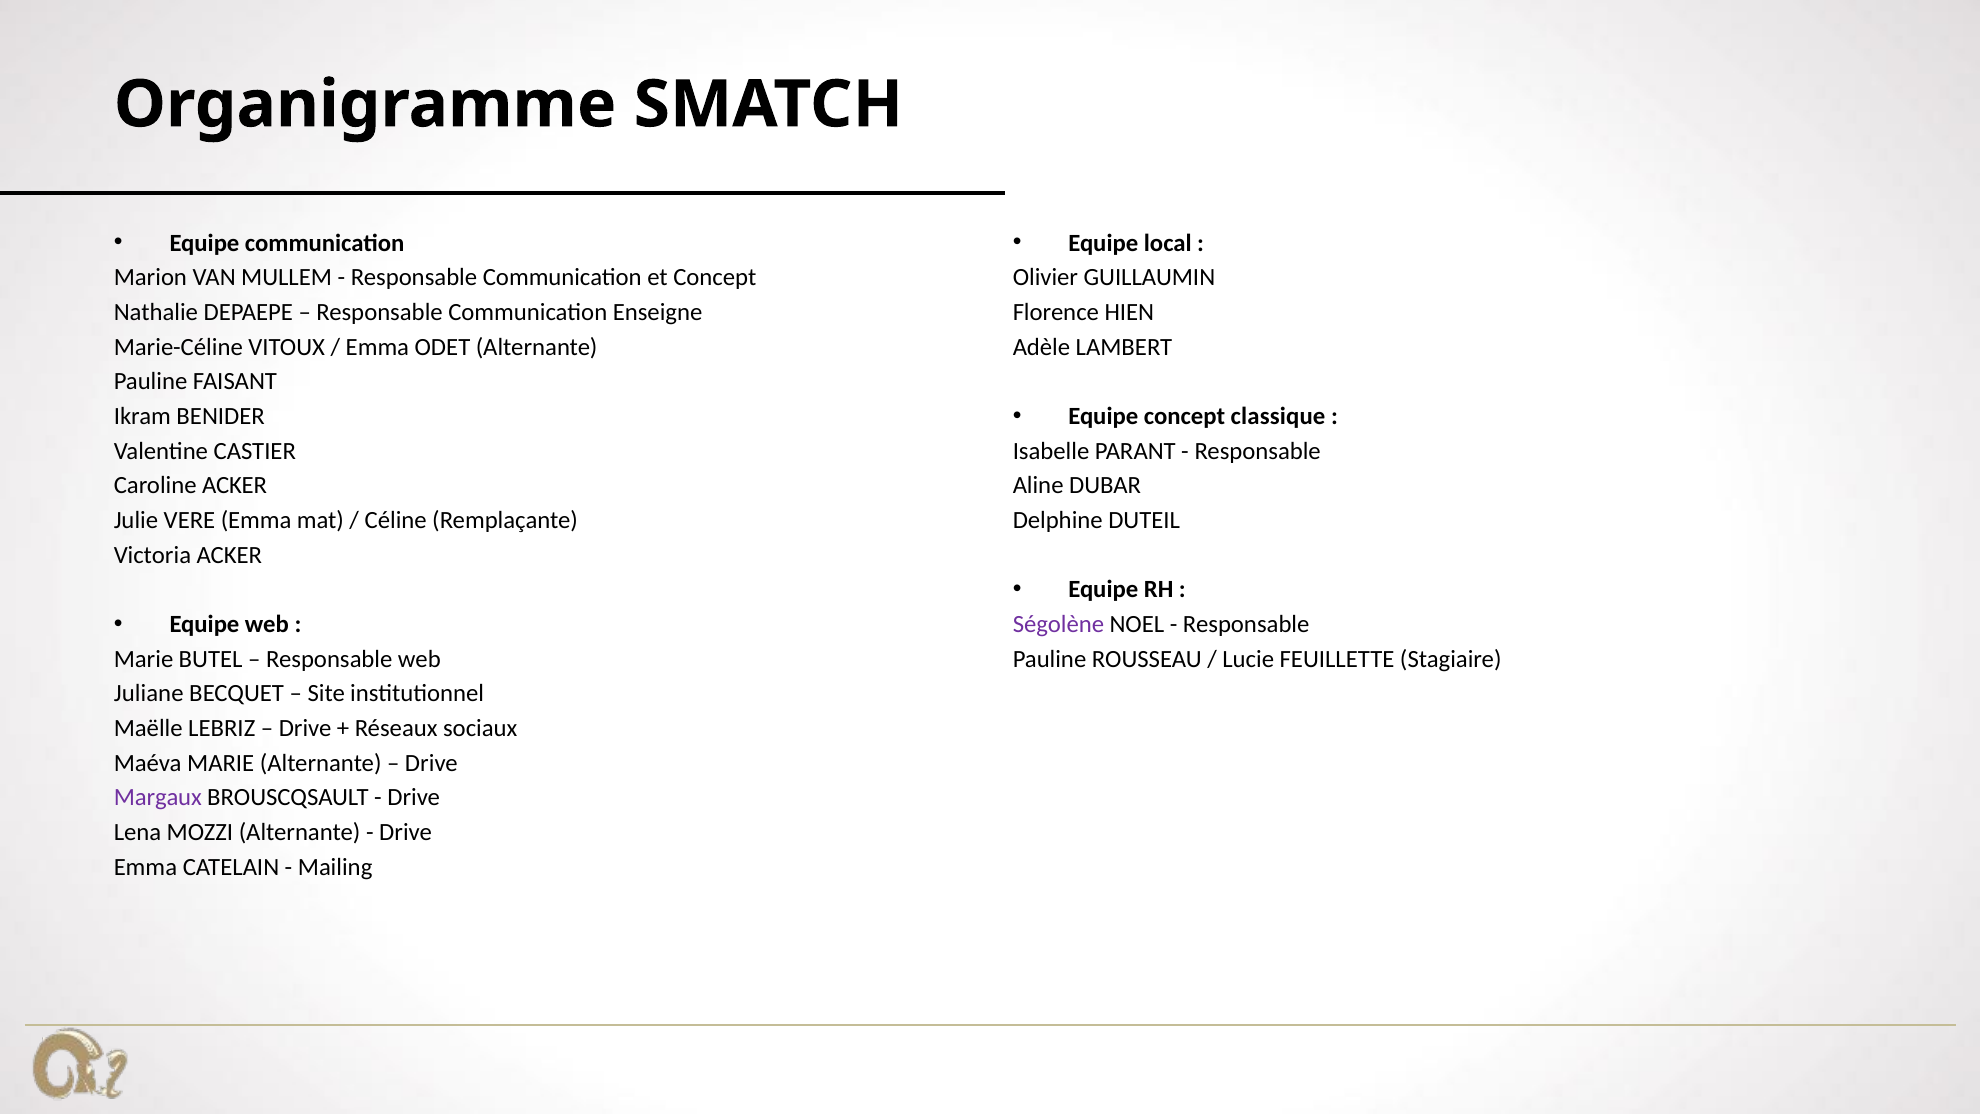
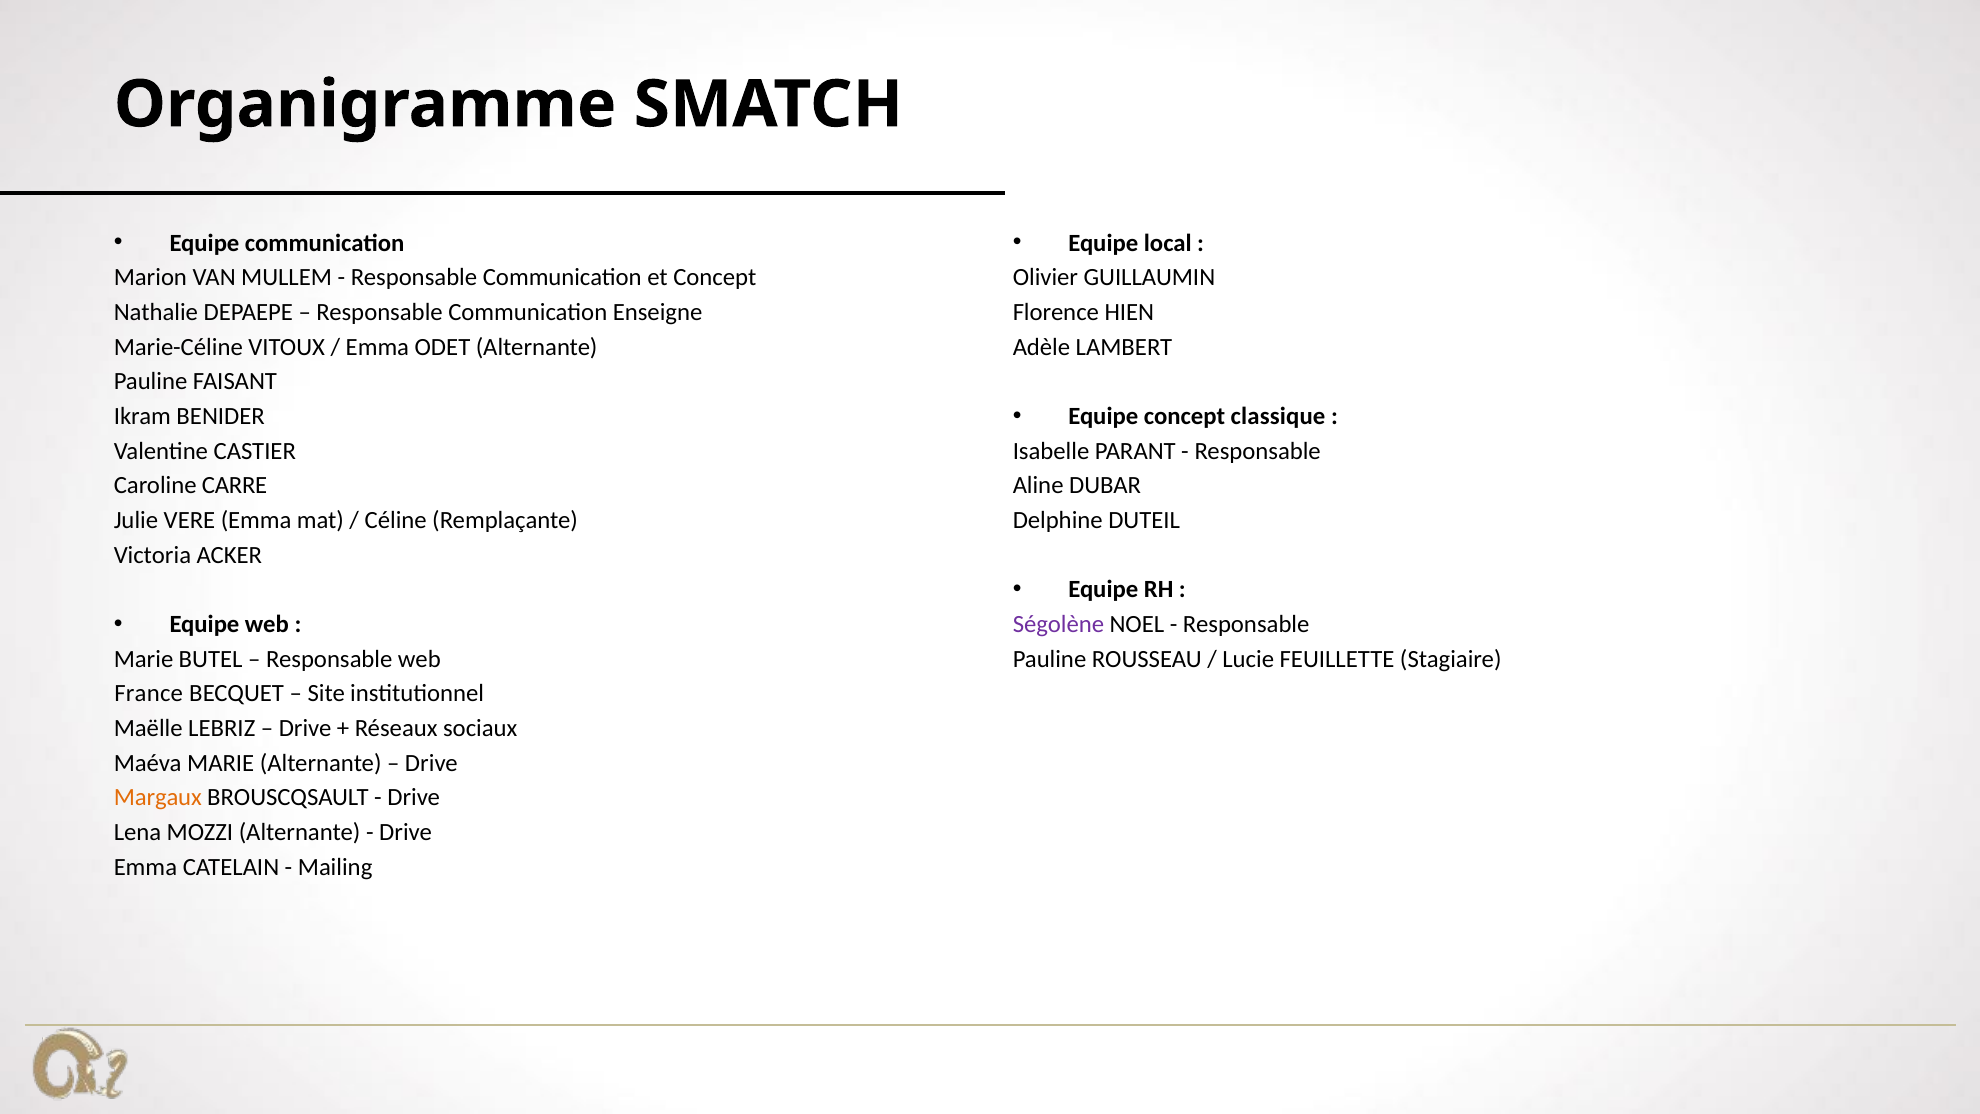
Caroline ACKER: ACKER -> CARRE
Juliane: Juliane -> France
Margaux colour: purple -> orange
